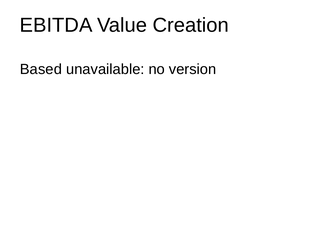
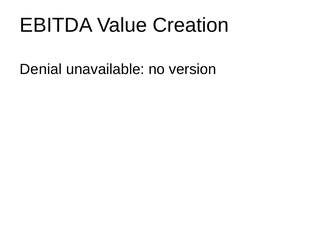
Based: Based -> Denial
